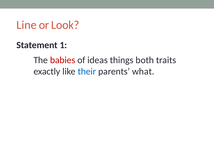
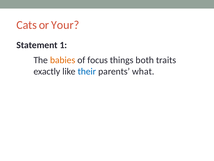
Line: Line -> Cats
Look: Look -> Your
babies colour: red -> orange
ideas: ideas -> focus
